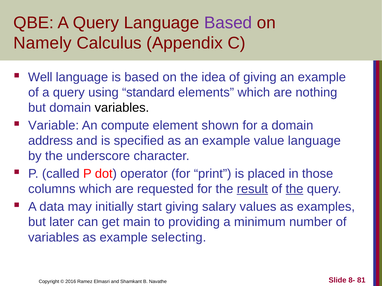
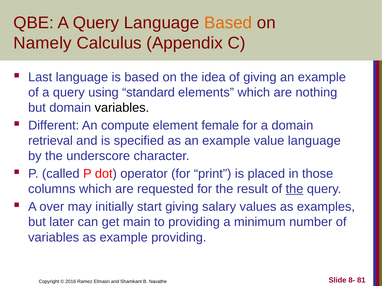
Based at (228, 23) colour: purple -> orange
Well: Well -> Last
Variable: Variable -> Different
shown: shown -> female
address: address -> retrieval
result underline: present -> none
data: data -> over
example selecting: selecting -> providing
